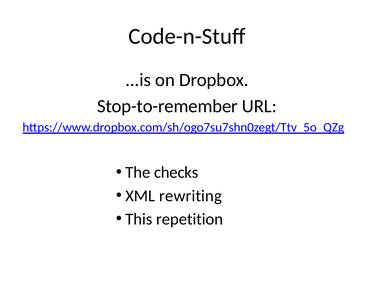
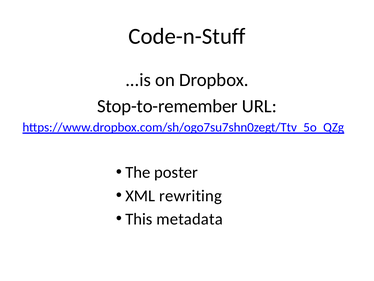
checks: checks -> poster
repetition: repetition -> metadata
